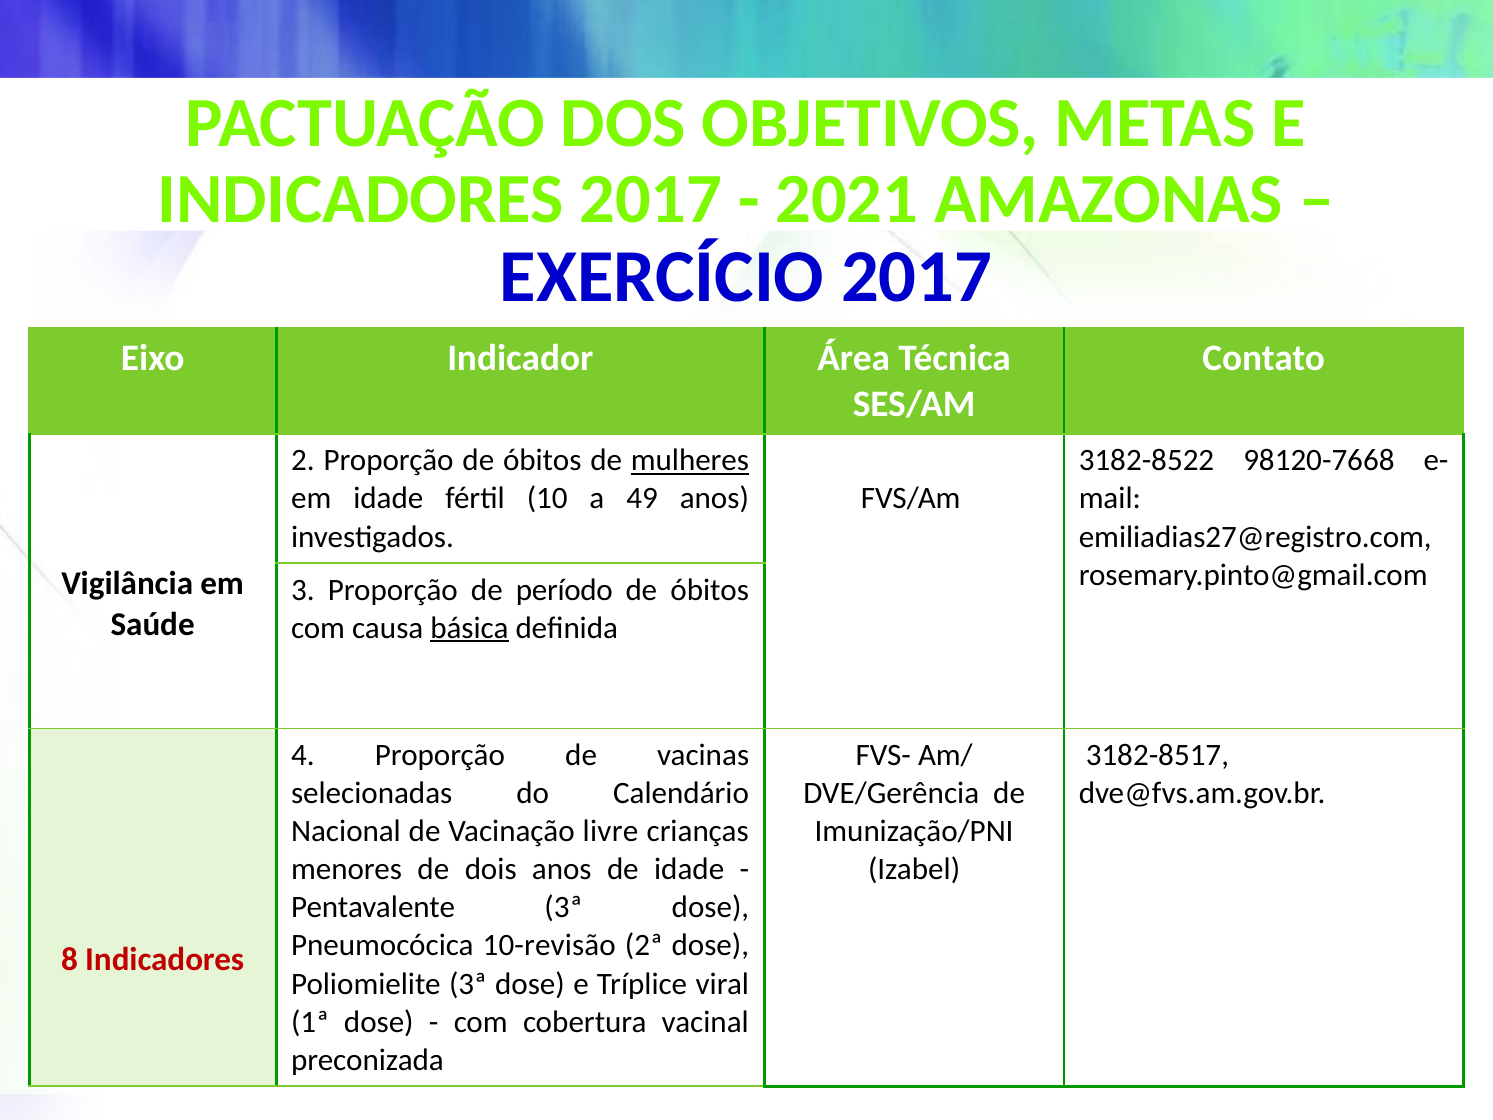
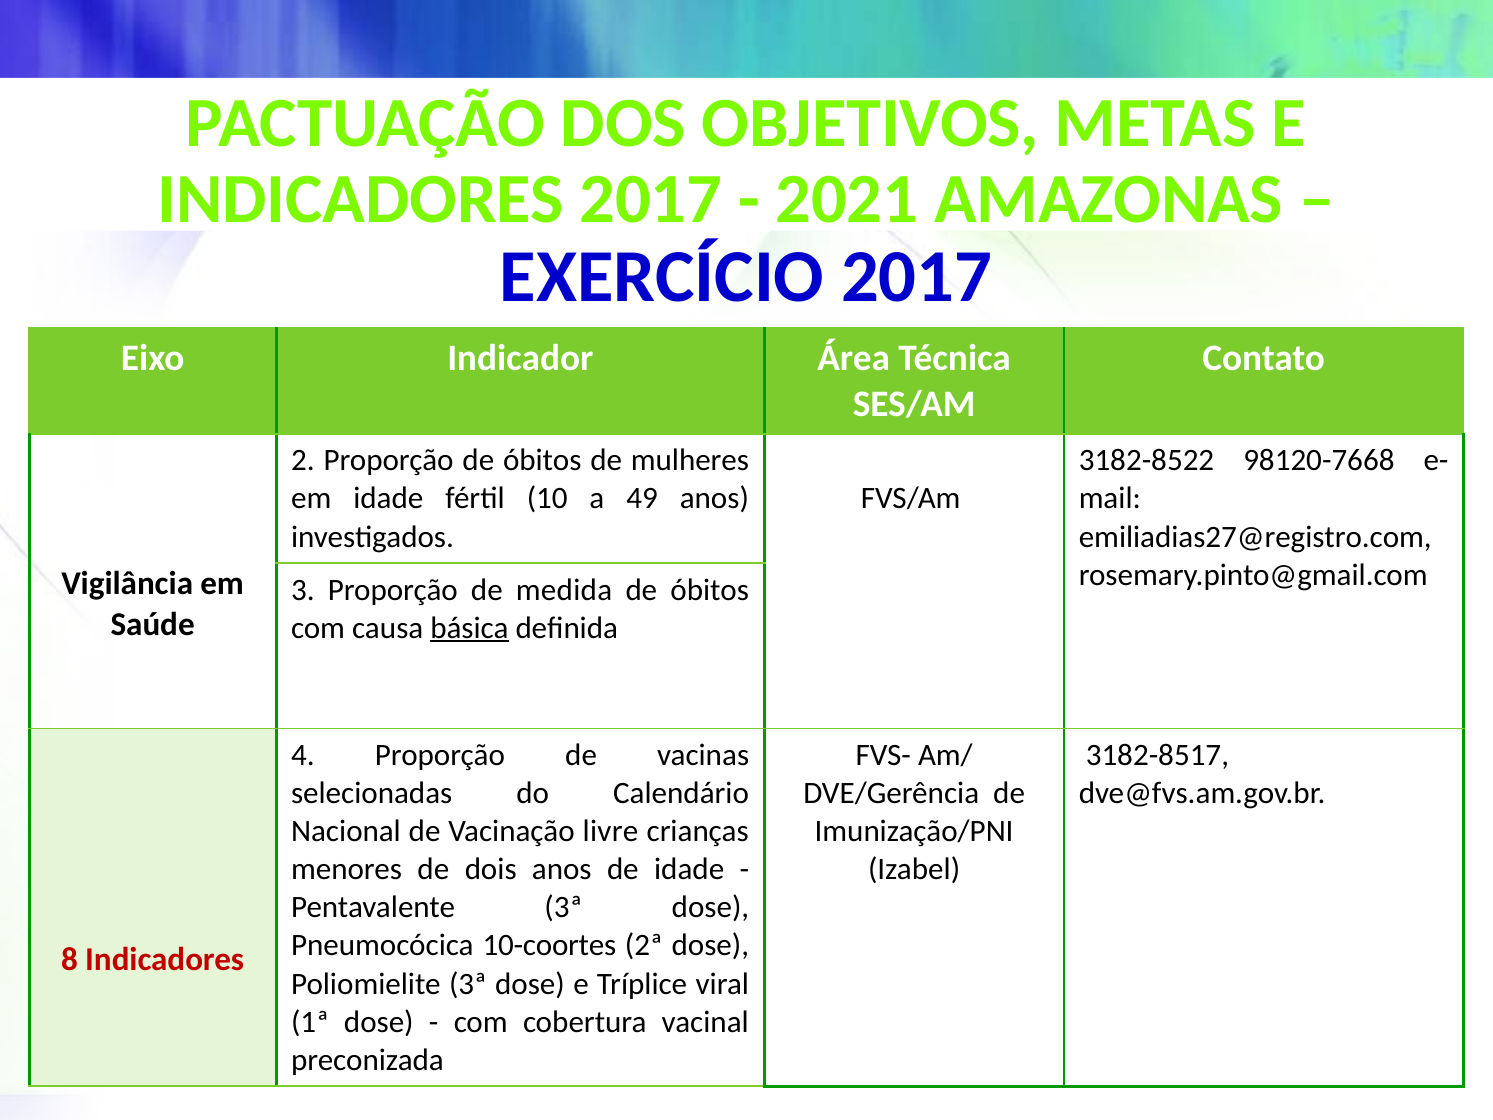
mulheres underline: present -> none
período: período -> medida
10-revisão: 10-revisão -> 10-coortes
